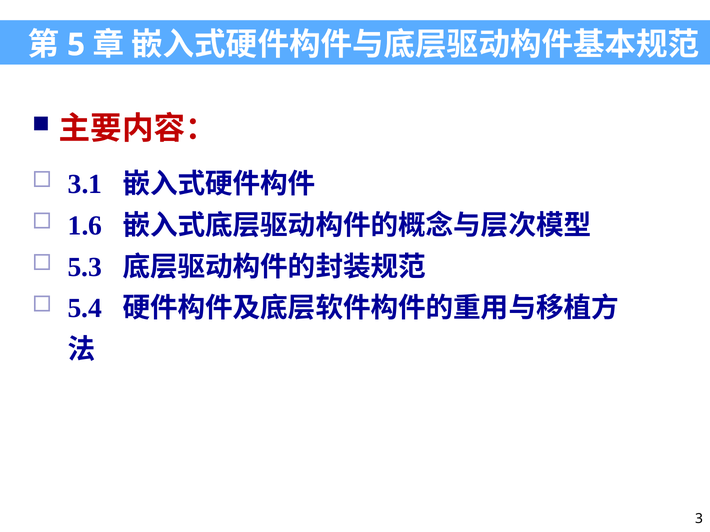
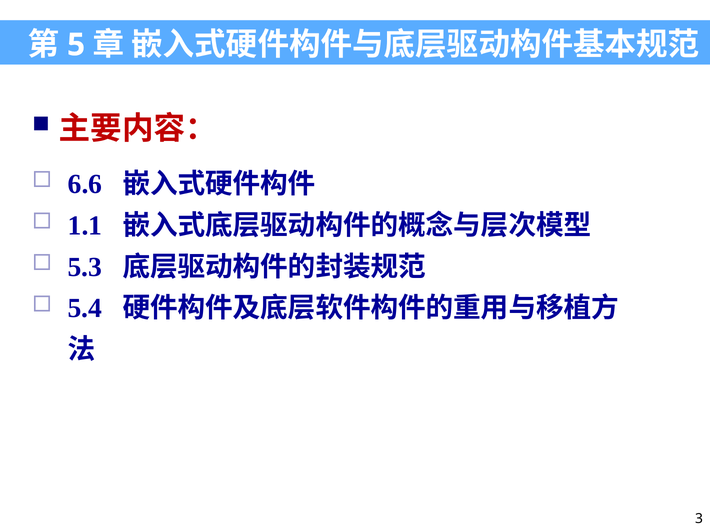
3.1: 3.1 -> 6.6
1.6: 1.6 -> 1.1
